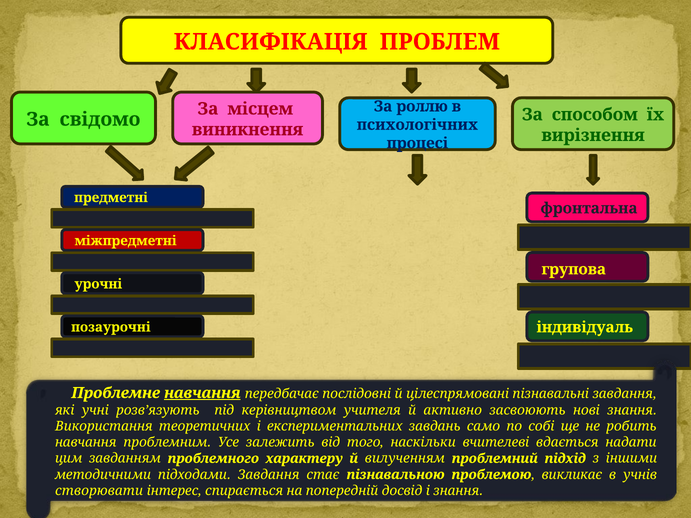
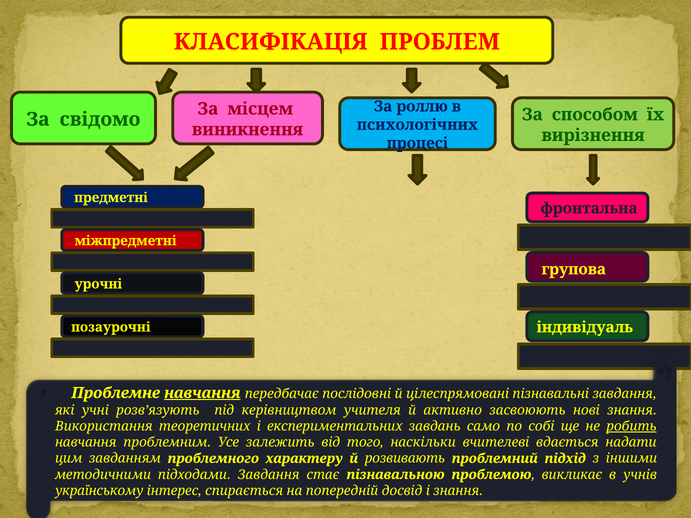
робить underline: none -> present
вилученням: вилученням -> розвивають
створювати: створювати -> українському
